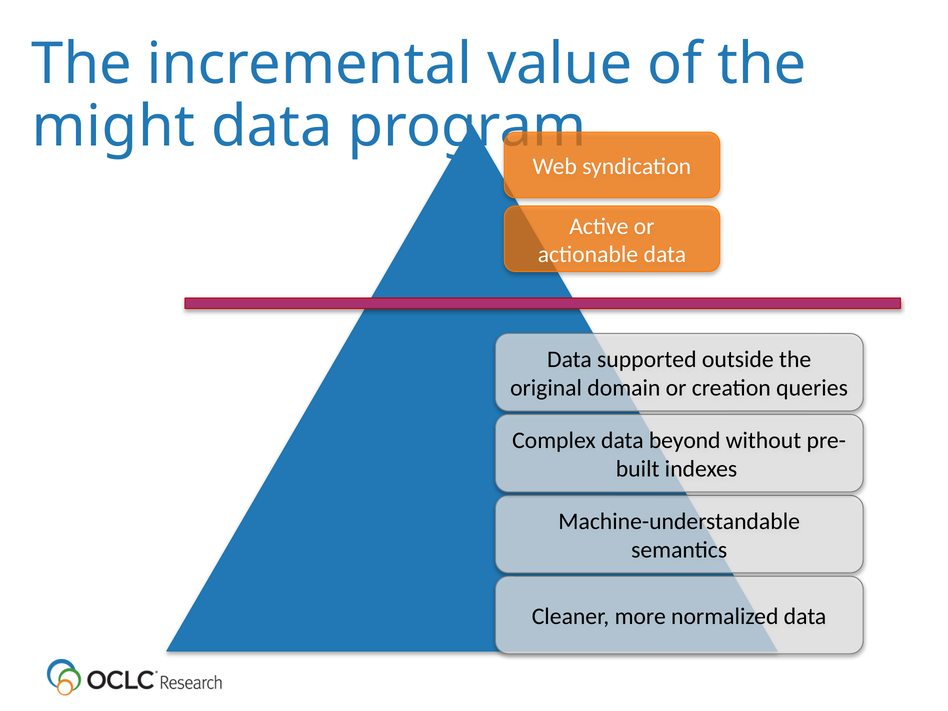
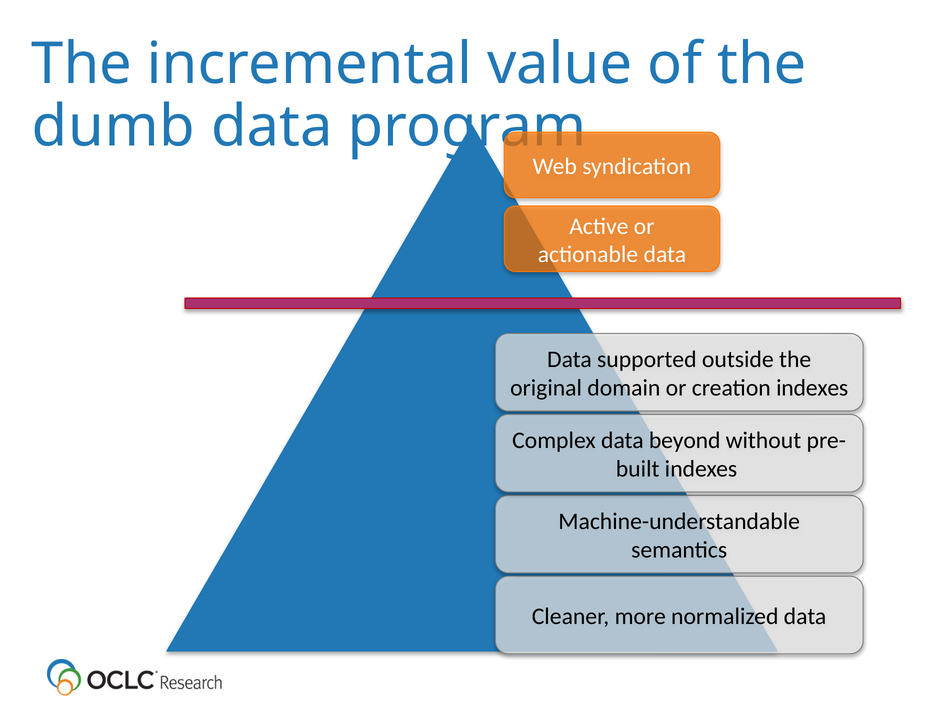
might: might -> dumb
creation queries: queries -> indexes
